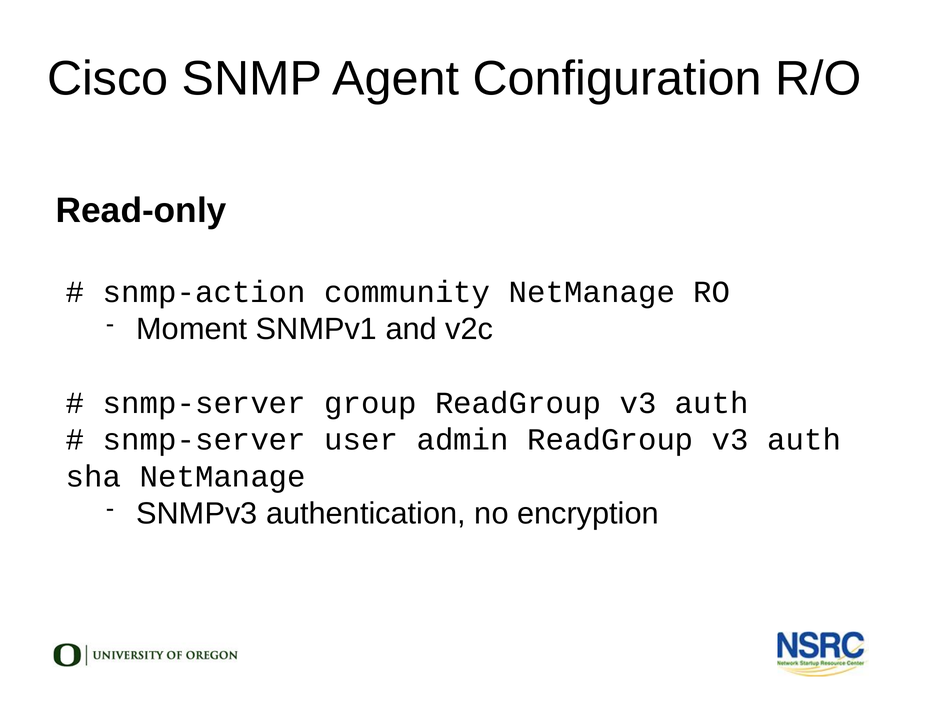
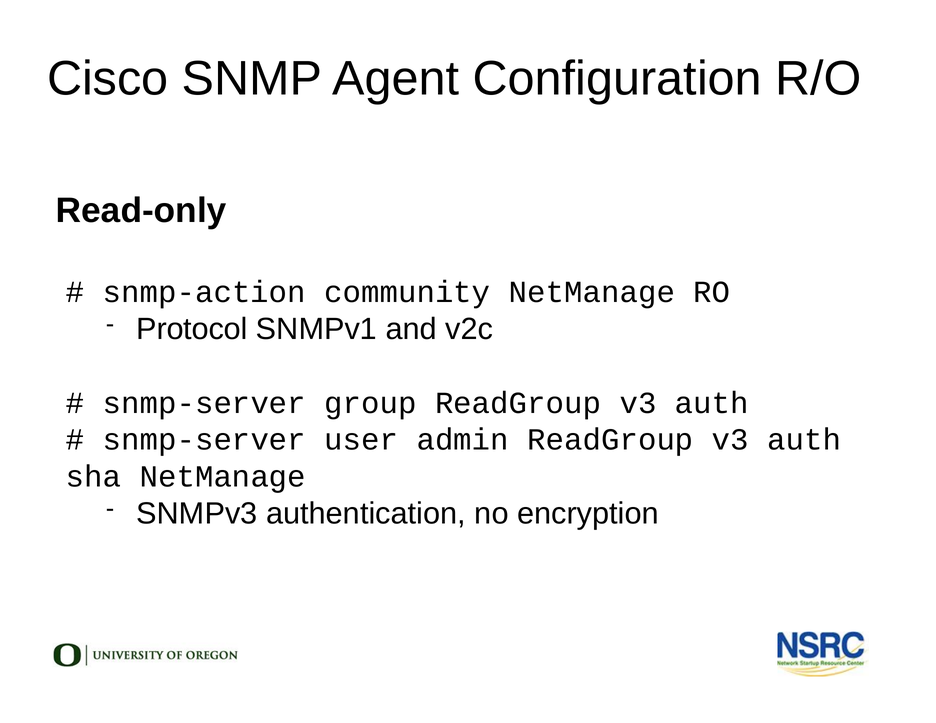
Moment: Moment -> Protocol
